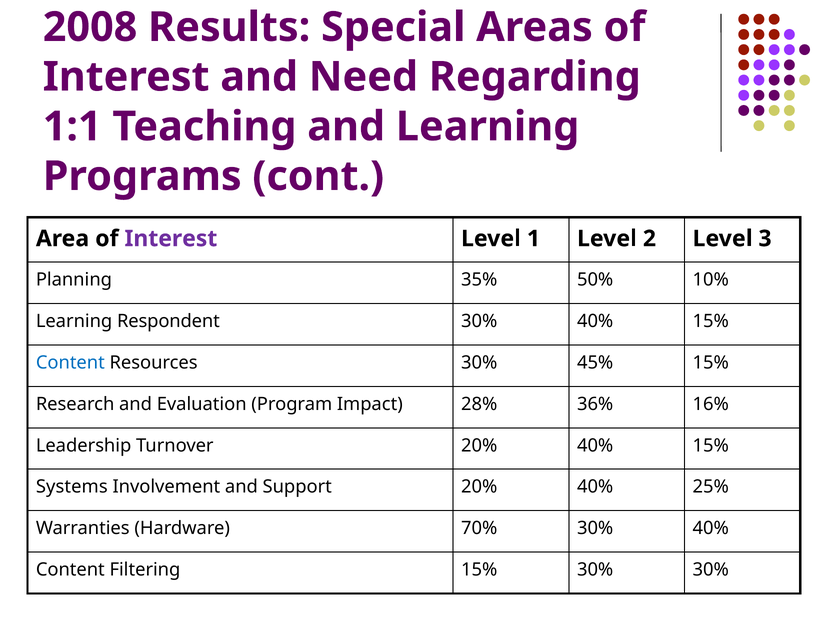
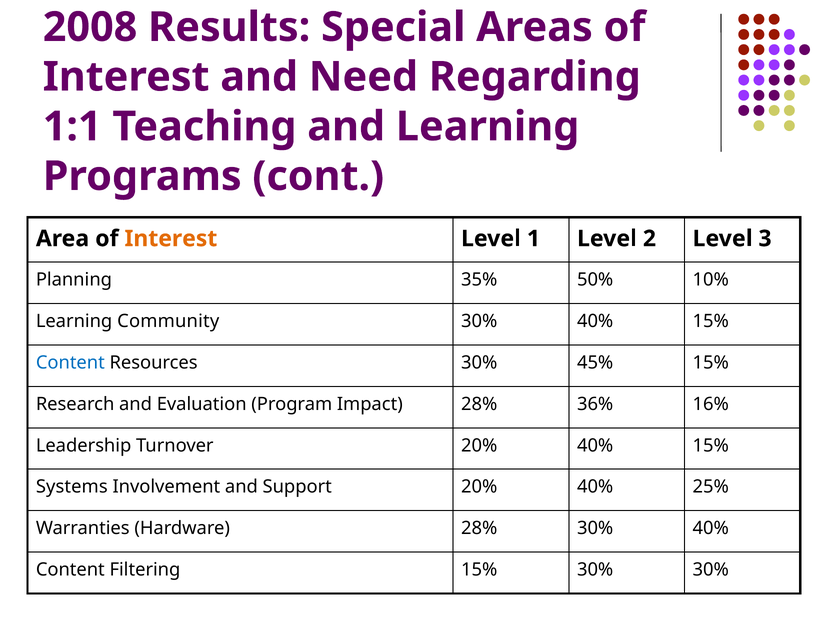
Interest at (171, 239) colour: purple -> orange
Respondent: Respondent -> Community
Hardware 70%: 70% -> 28%
